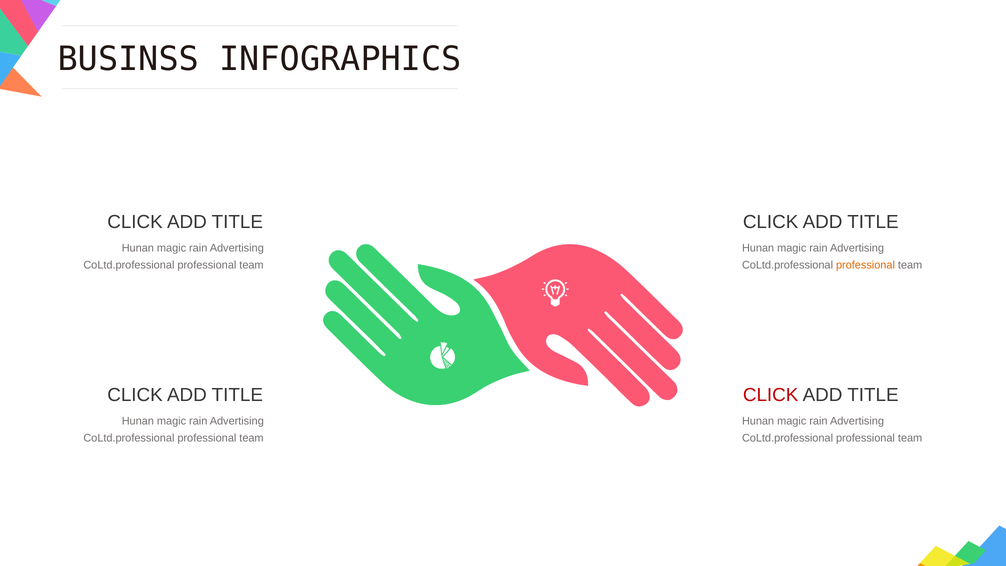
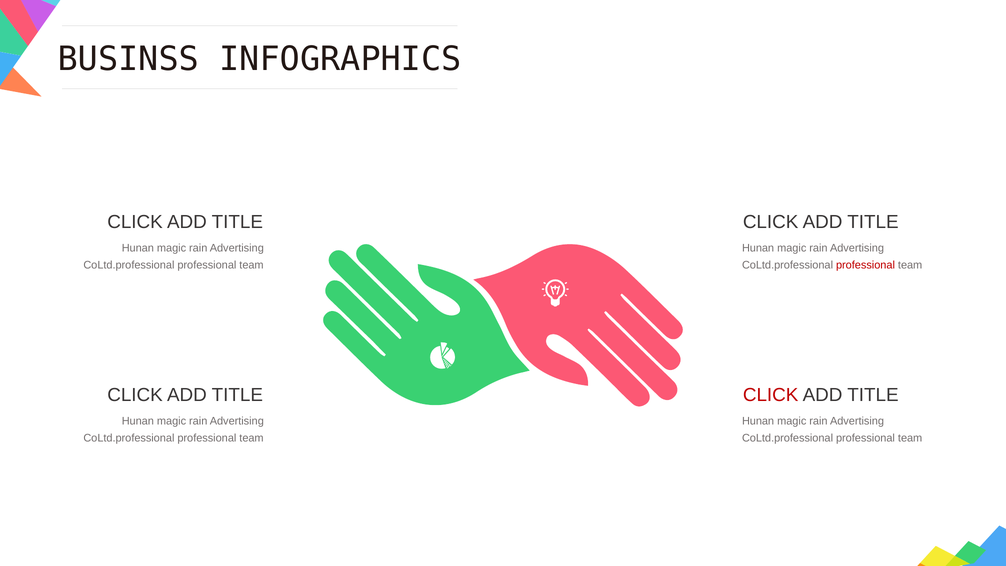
professional at (865, 265) colour: orange -> red
